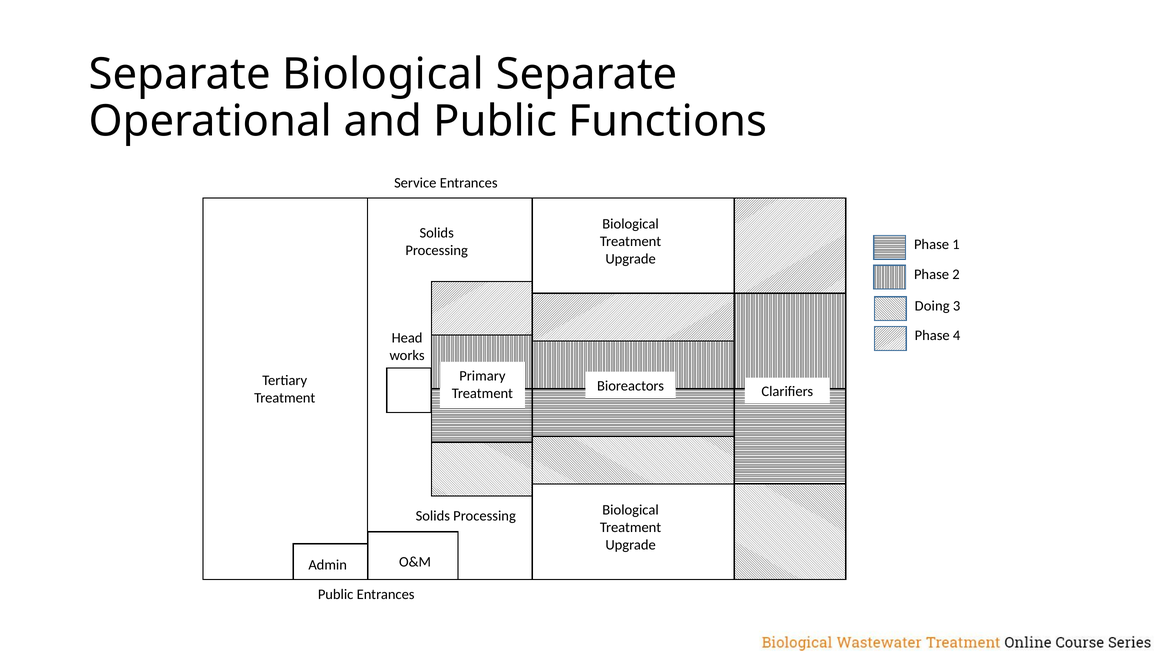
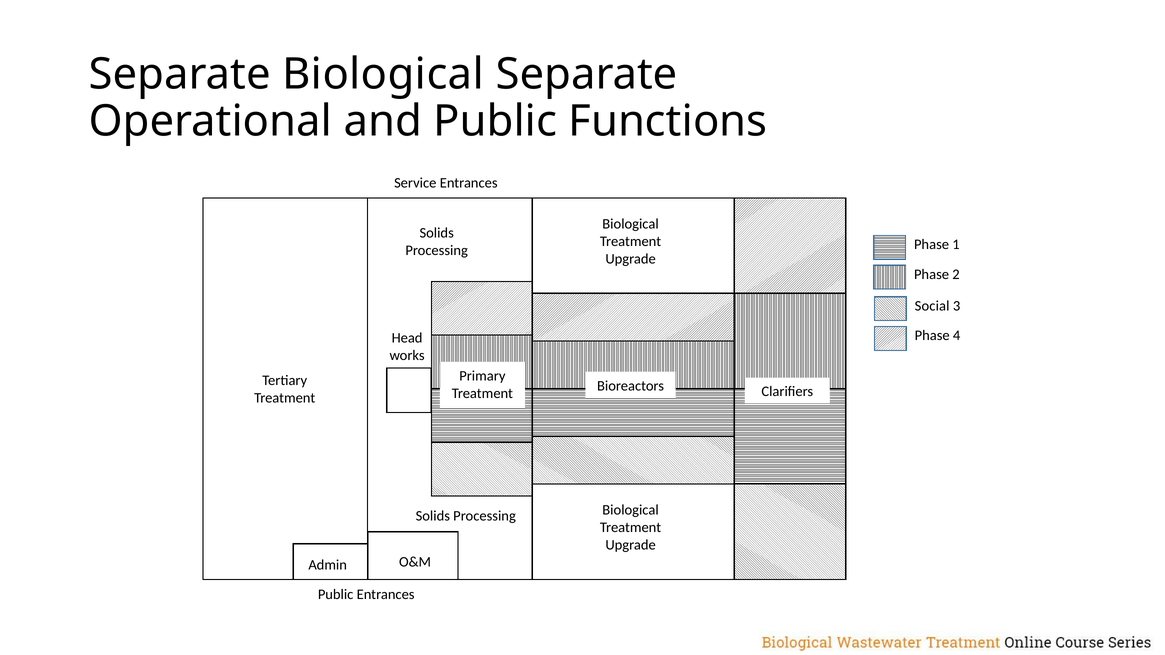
Doing: Doing -> Social
